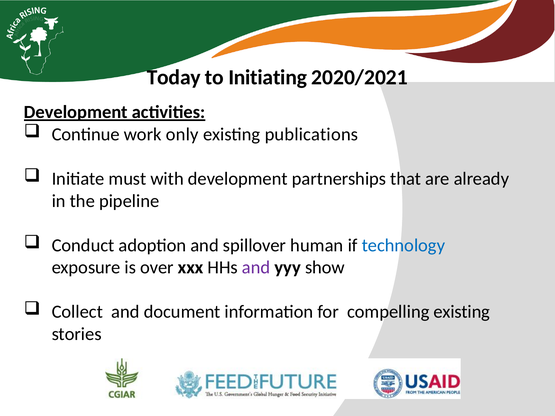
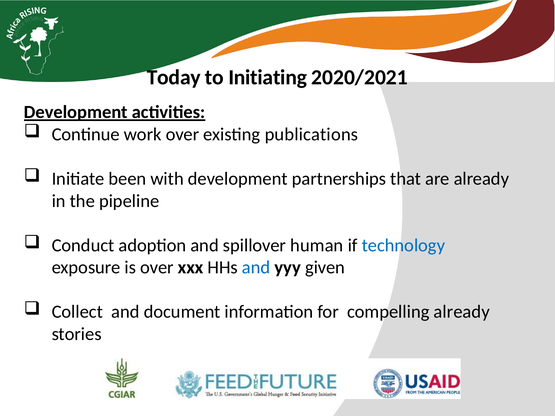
work only: only -> over
must: must -> been
and at (256, 268) colour: purple -> blue
show: show -> given
compelling existing: existing -> already
